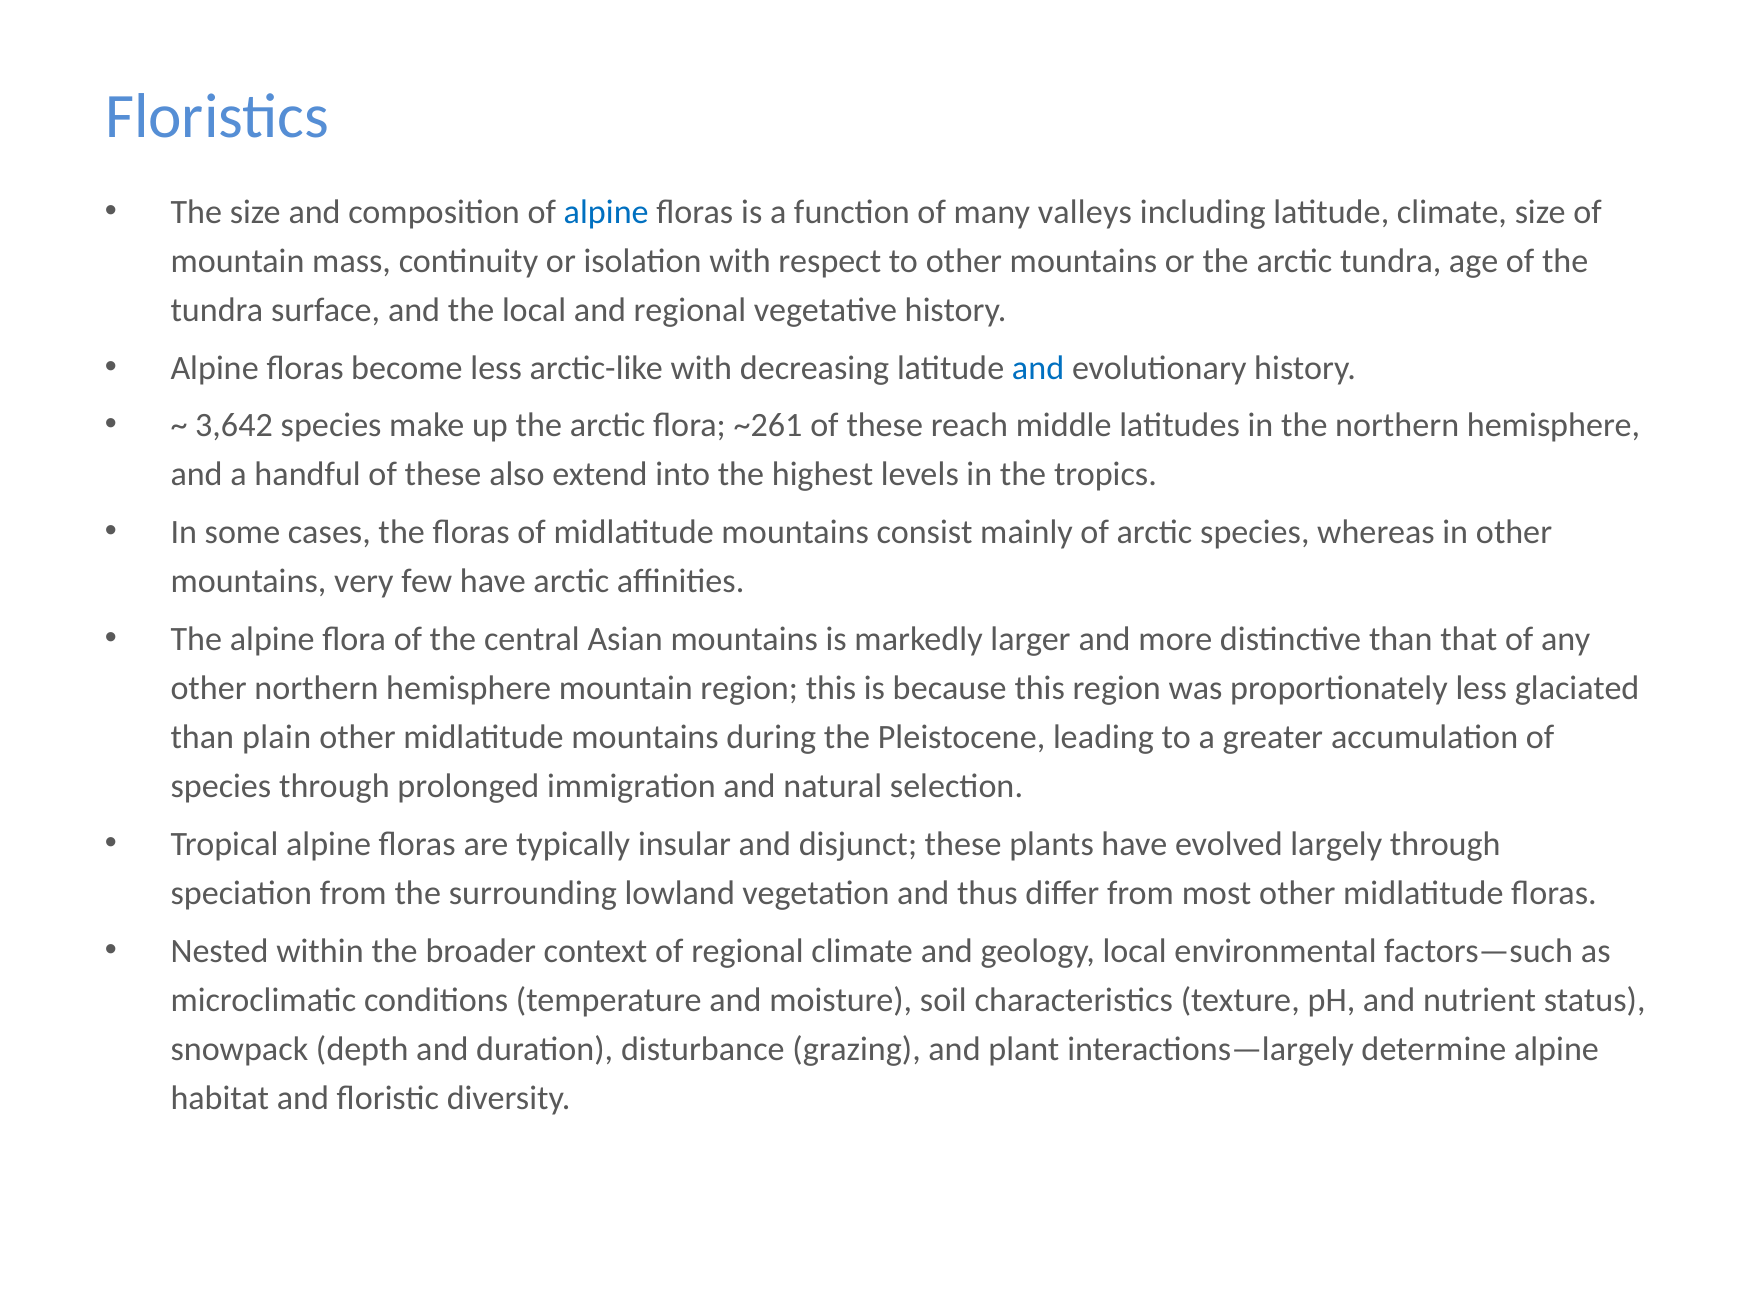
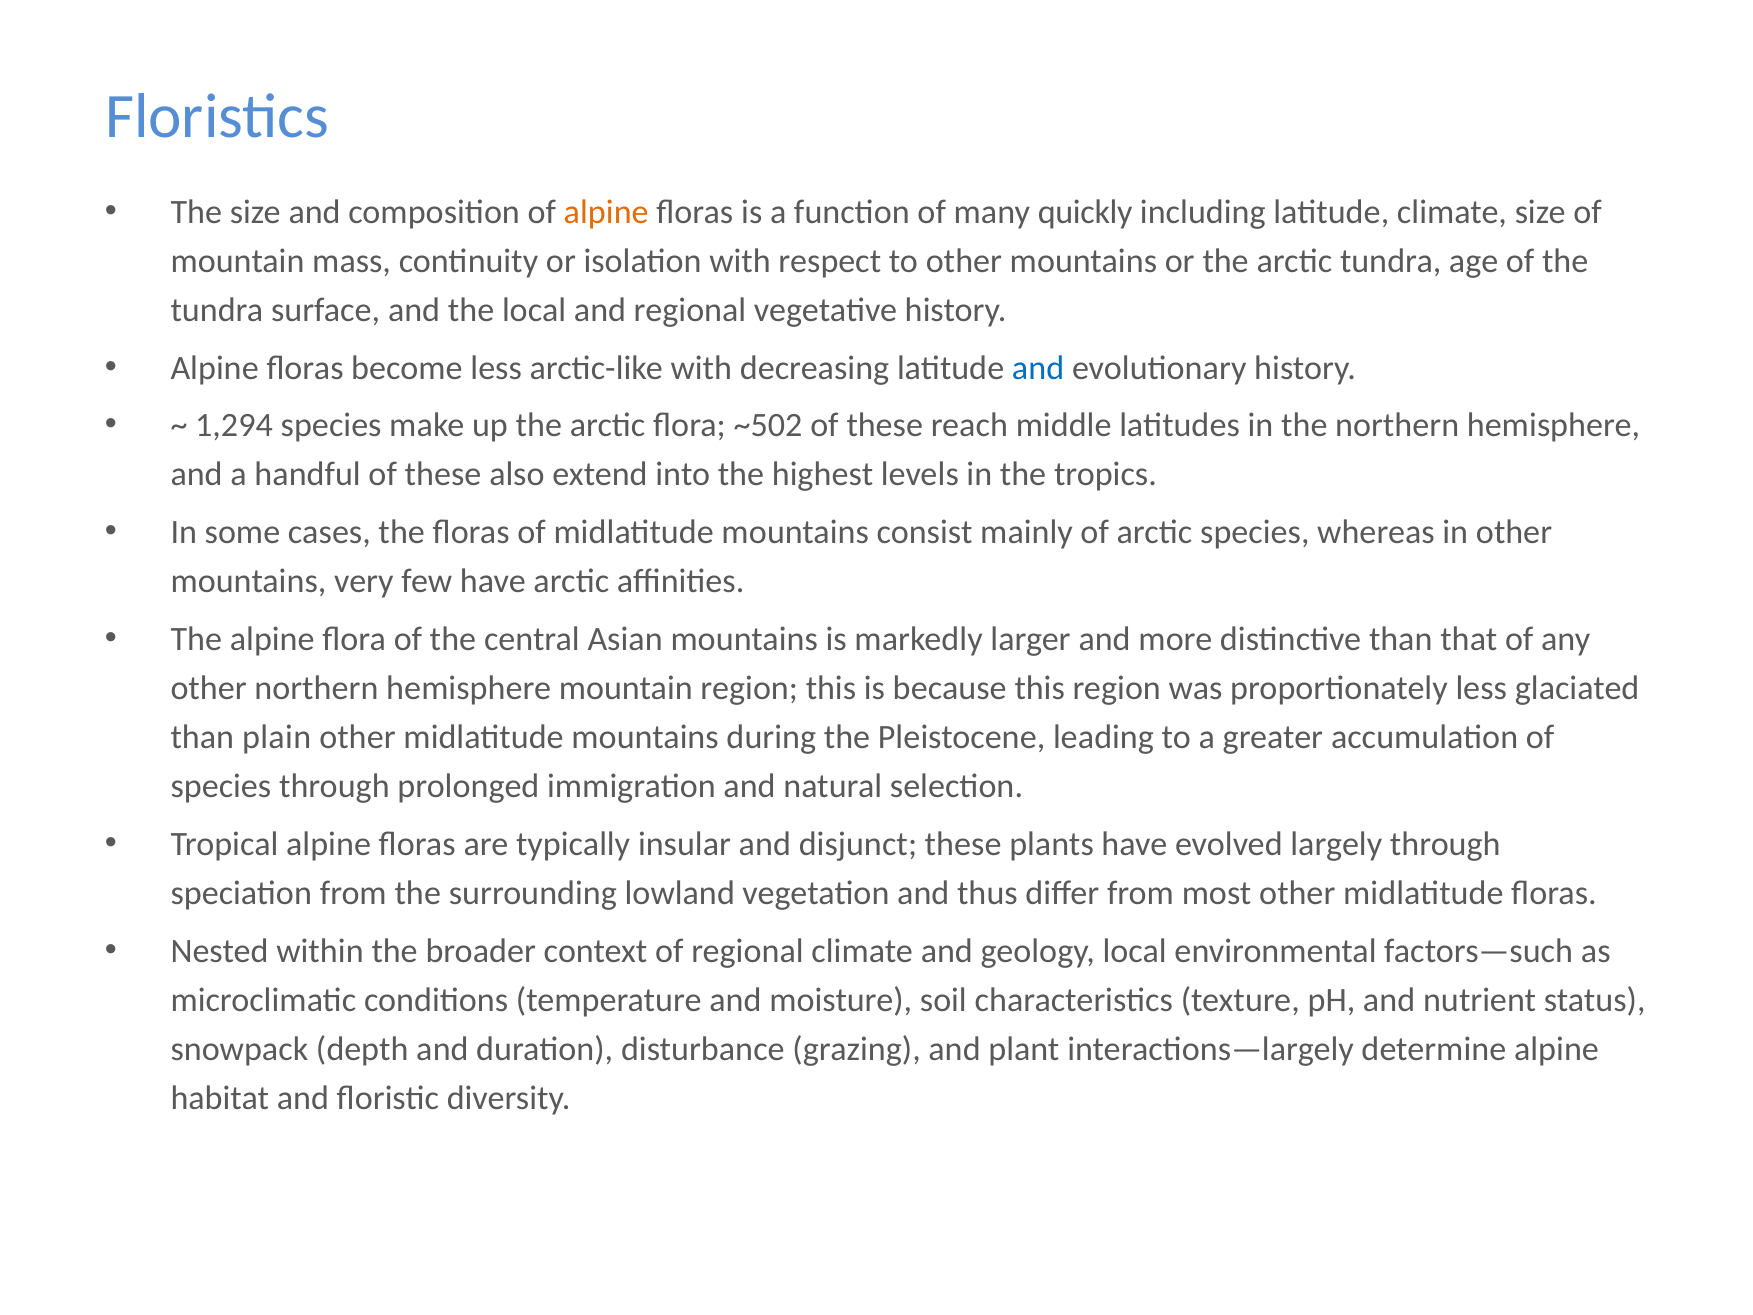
alpine at (606, 212) colour: blue -> orange
valleys: valleys -> quickly
3,642: 3,642 -> 1,294
~261: ~261 -> ~502
